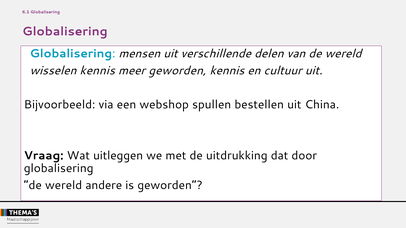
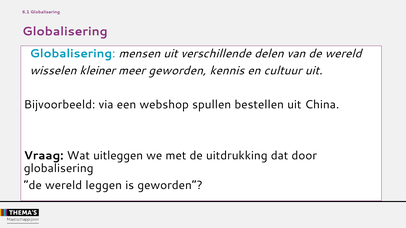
wisselen kennis: kennis -> kleiner
andere: andere -> leggen
